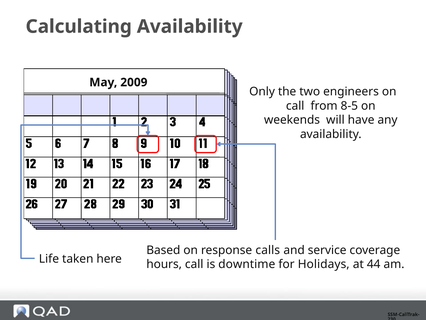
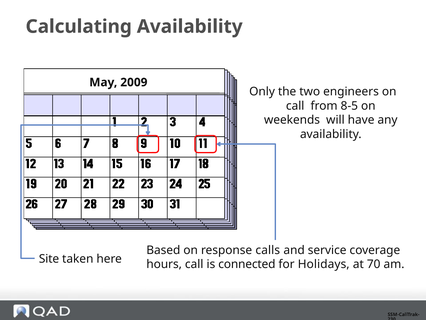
Life: Life -> Site
downtime: downtime -> connected
44: 44 -> 70
